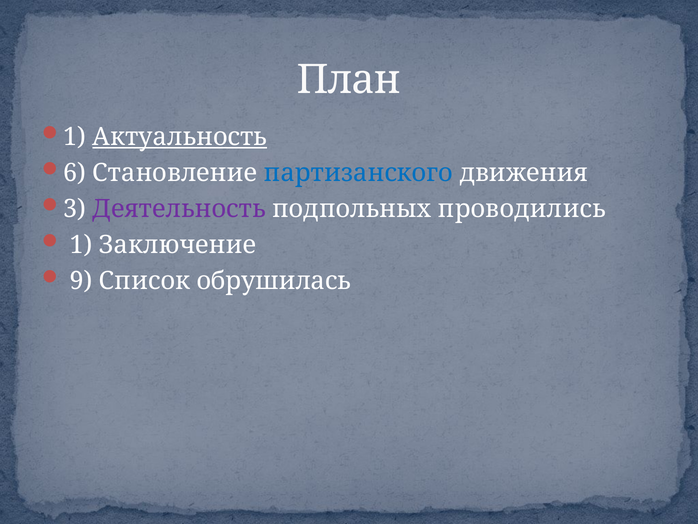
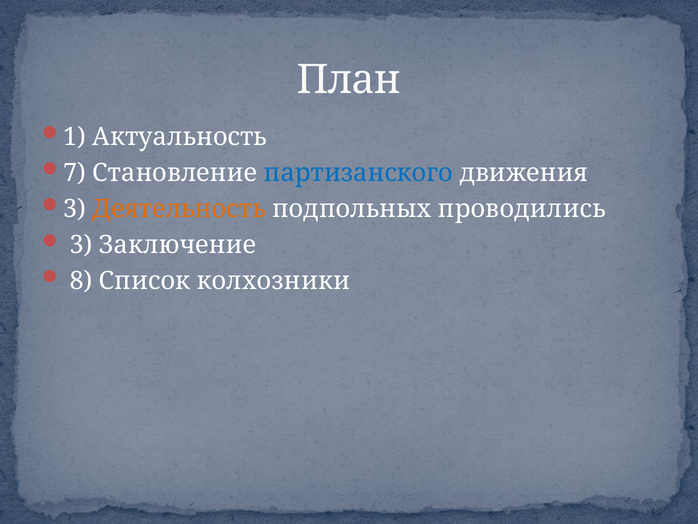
Актуальность underline: present -> none
6: 6 -> 7
Деятельность colour: purple -> orange
1 at (81, 245): 1 -> 3
9: 9 -> 8
обрушилась: обрушилась -> колхозники
